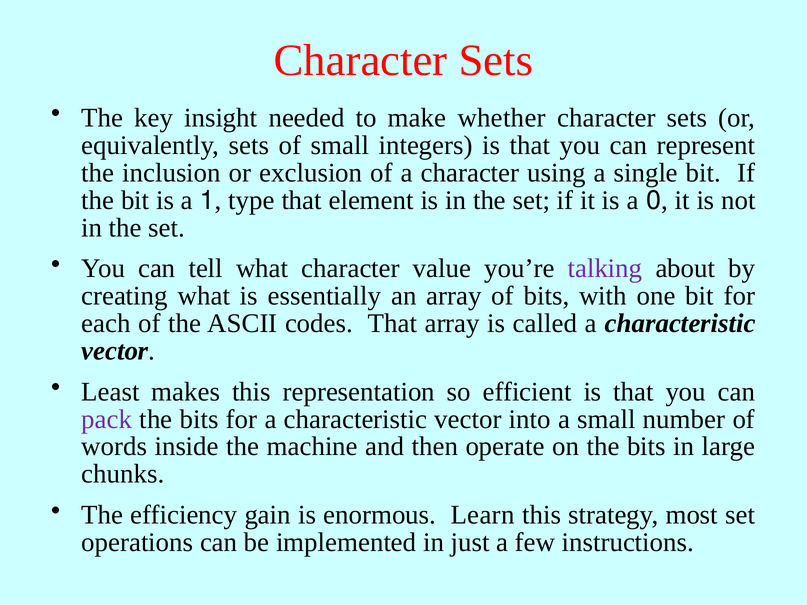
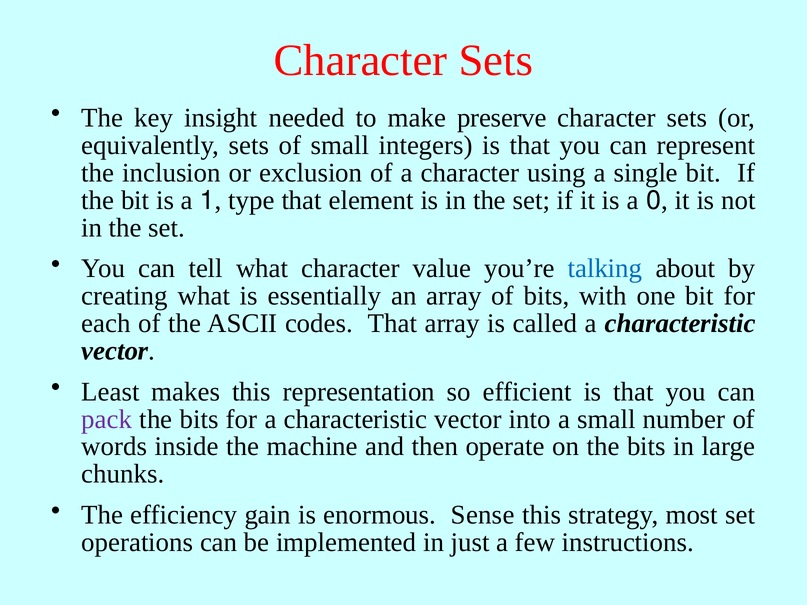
whether: whether -> preserve
talking colour: purple -> blue
Learn: Learn -> Sense
